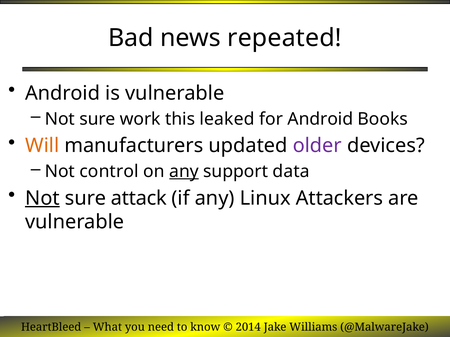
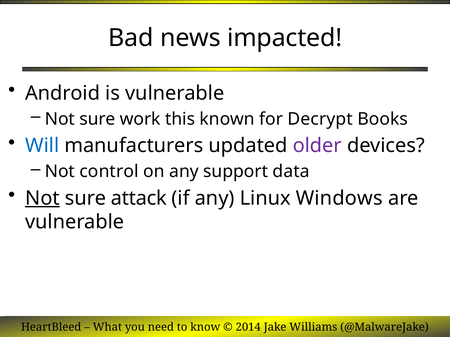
repeated: repeated -> impacted
leaked: leaked -> known
for Android: Android -> Decrypt
Will colour: orange -> blue
any at (184, 172) underline: present -> none
Attackers: Attackers -> Windows
